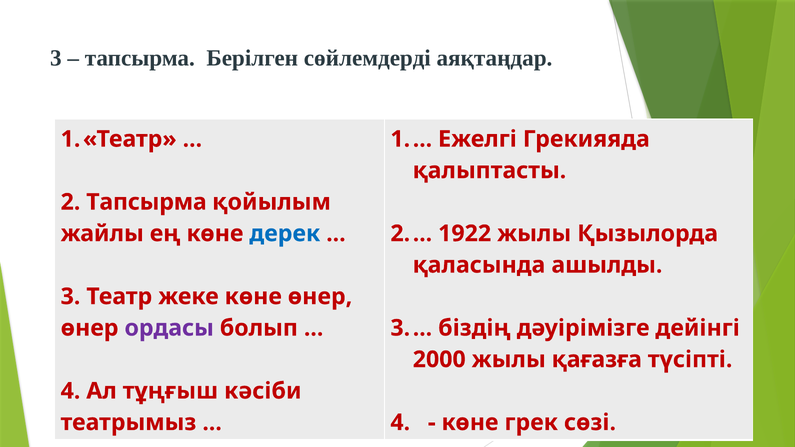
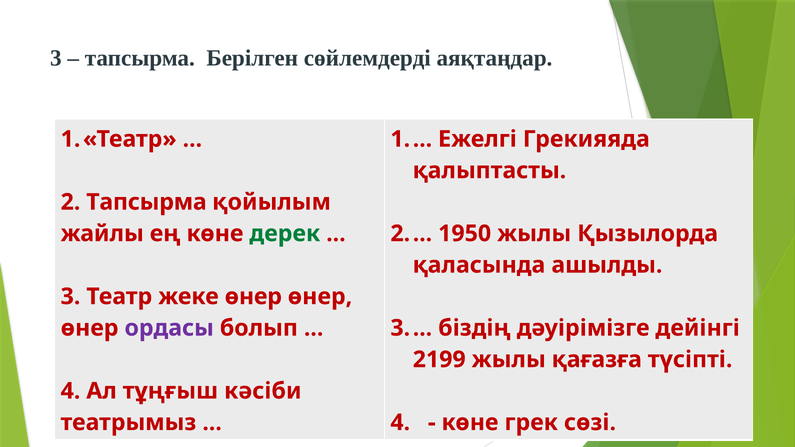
дерек colour: blue -> green
1922: 1922 -> 1950
жеке көне: көне -> өнер
2000: 2000 -> 2199
